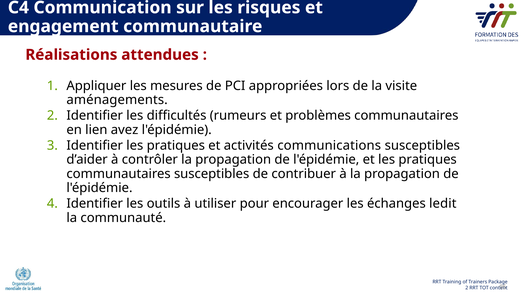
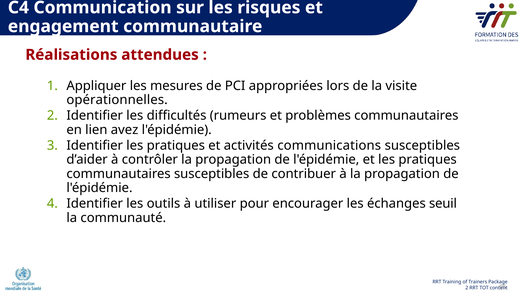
aménagements: aménagements -> opérationnelles
ledit: ledit -> seuil
